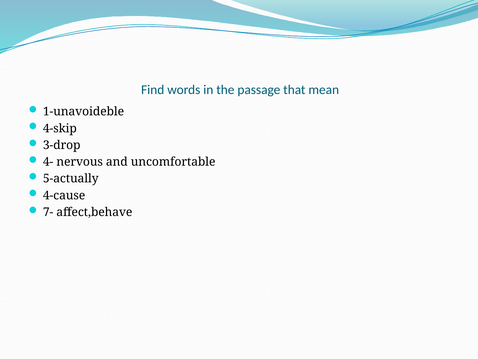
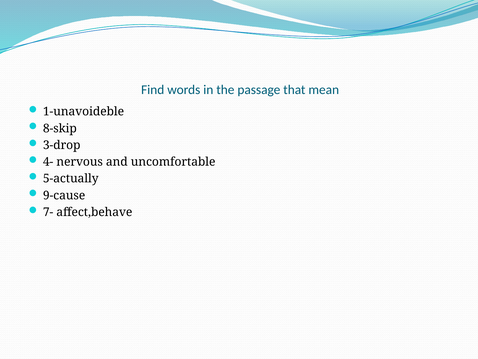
4-skip: 4-skip -> 8-skip
4-cause: 4-cause -> 9-cause
